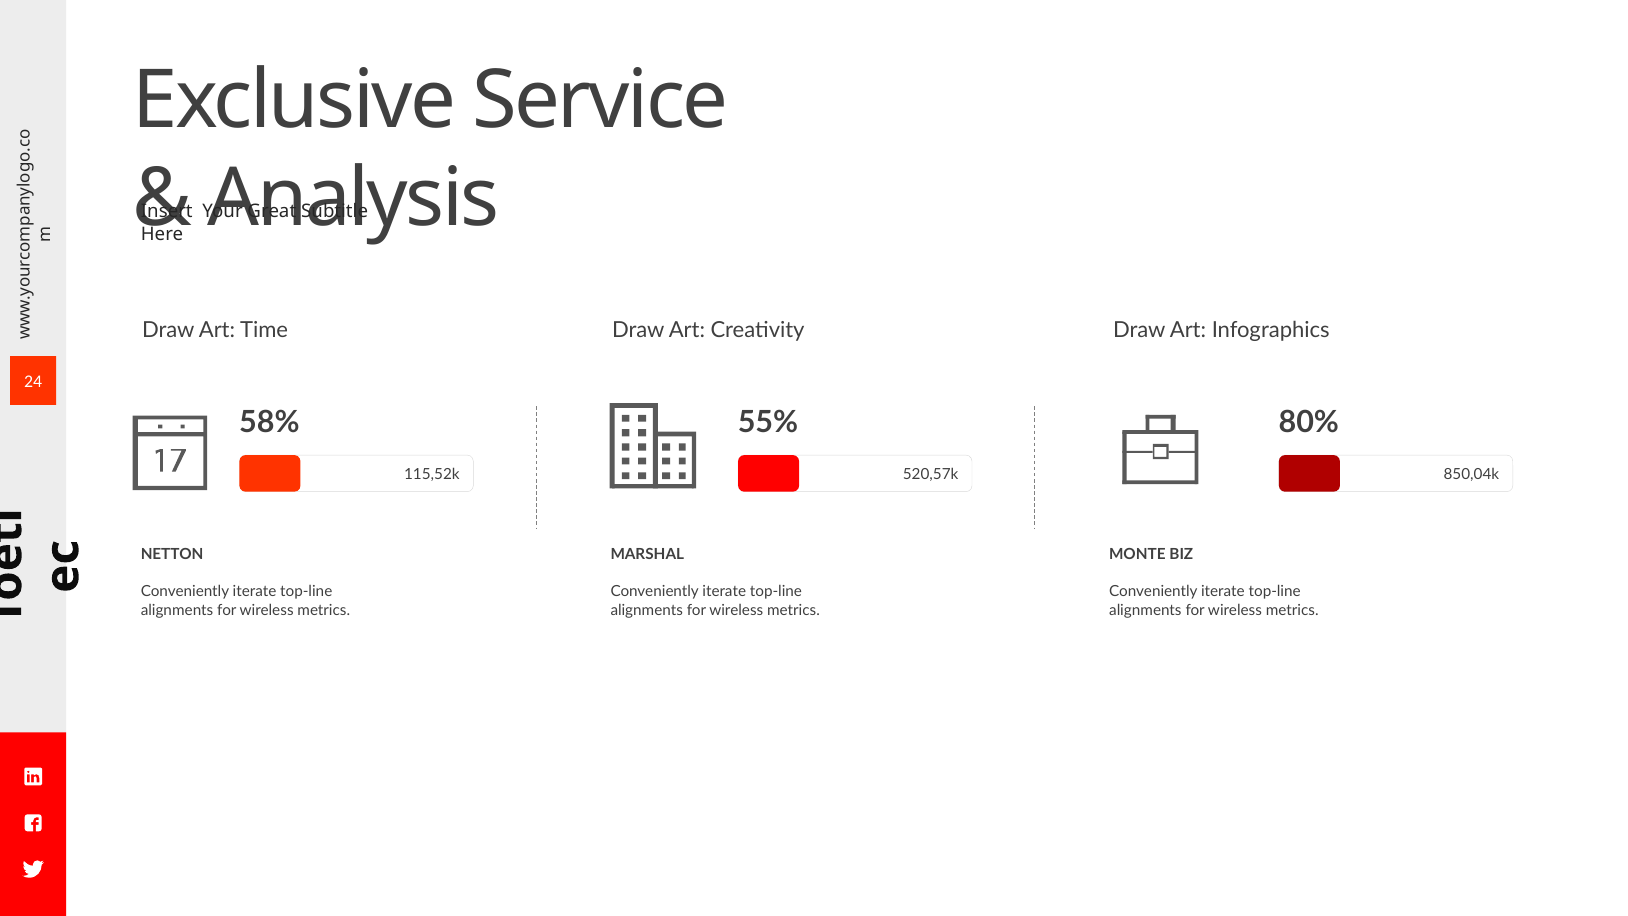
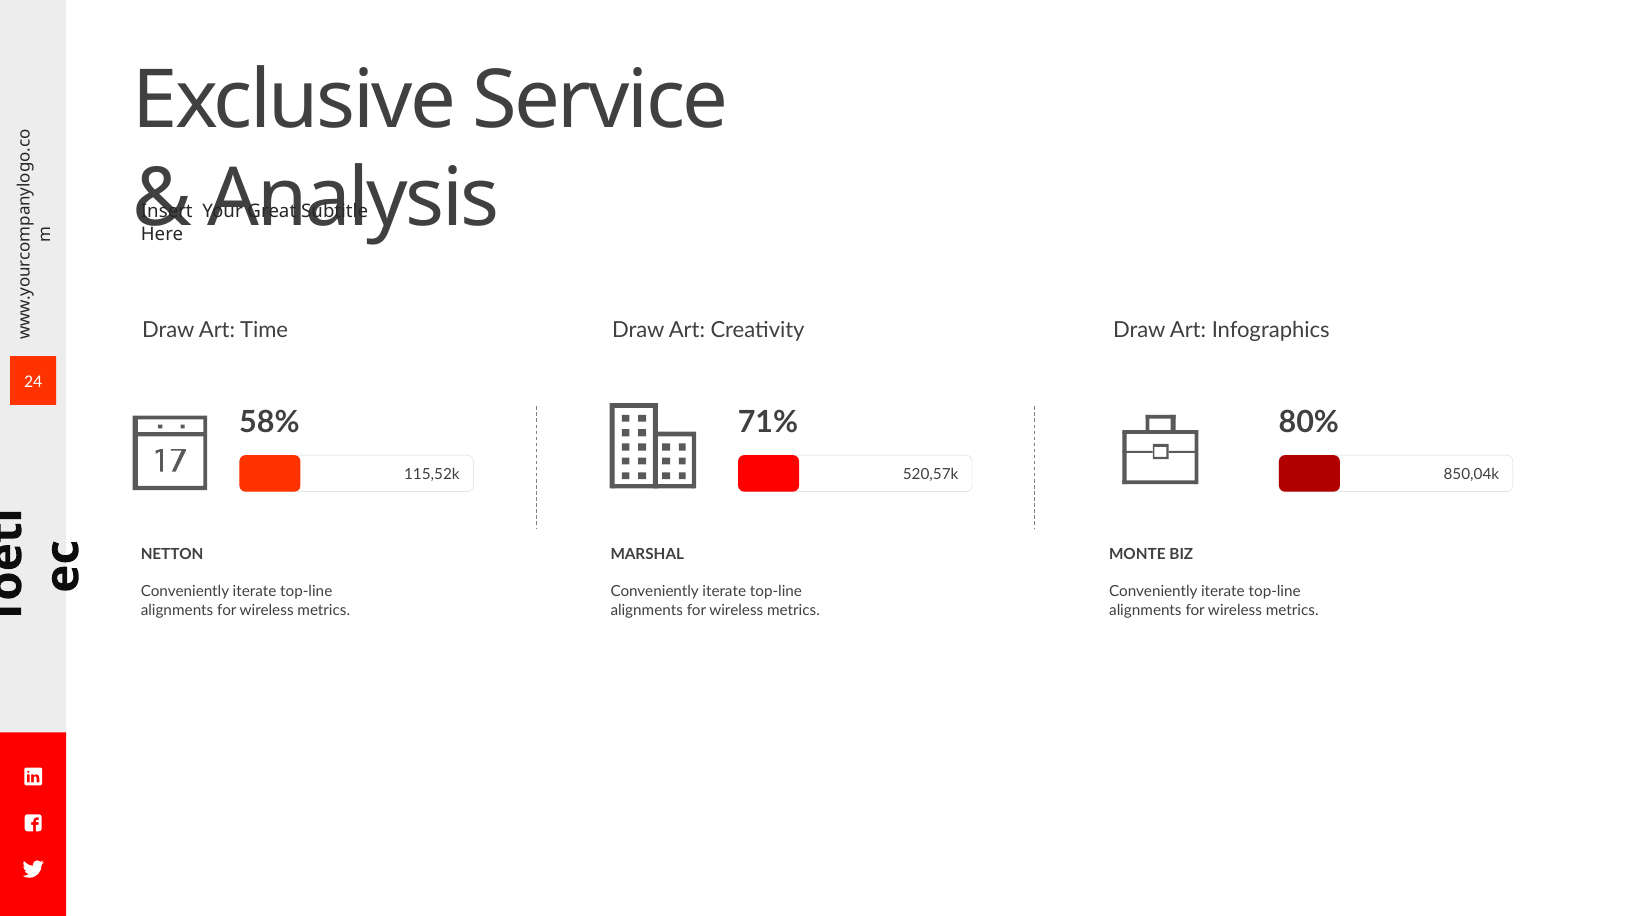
55%: 55% -> 71%
